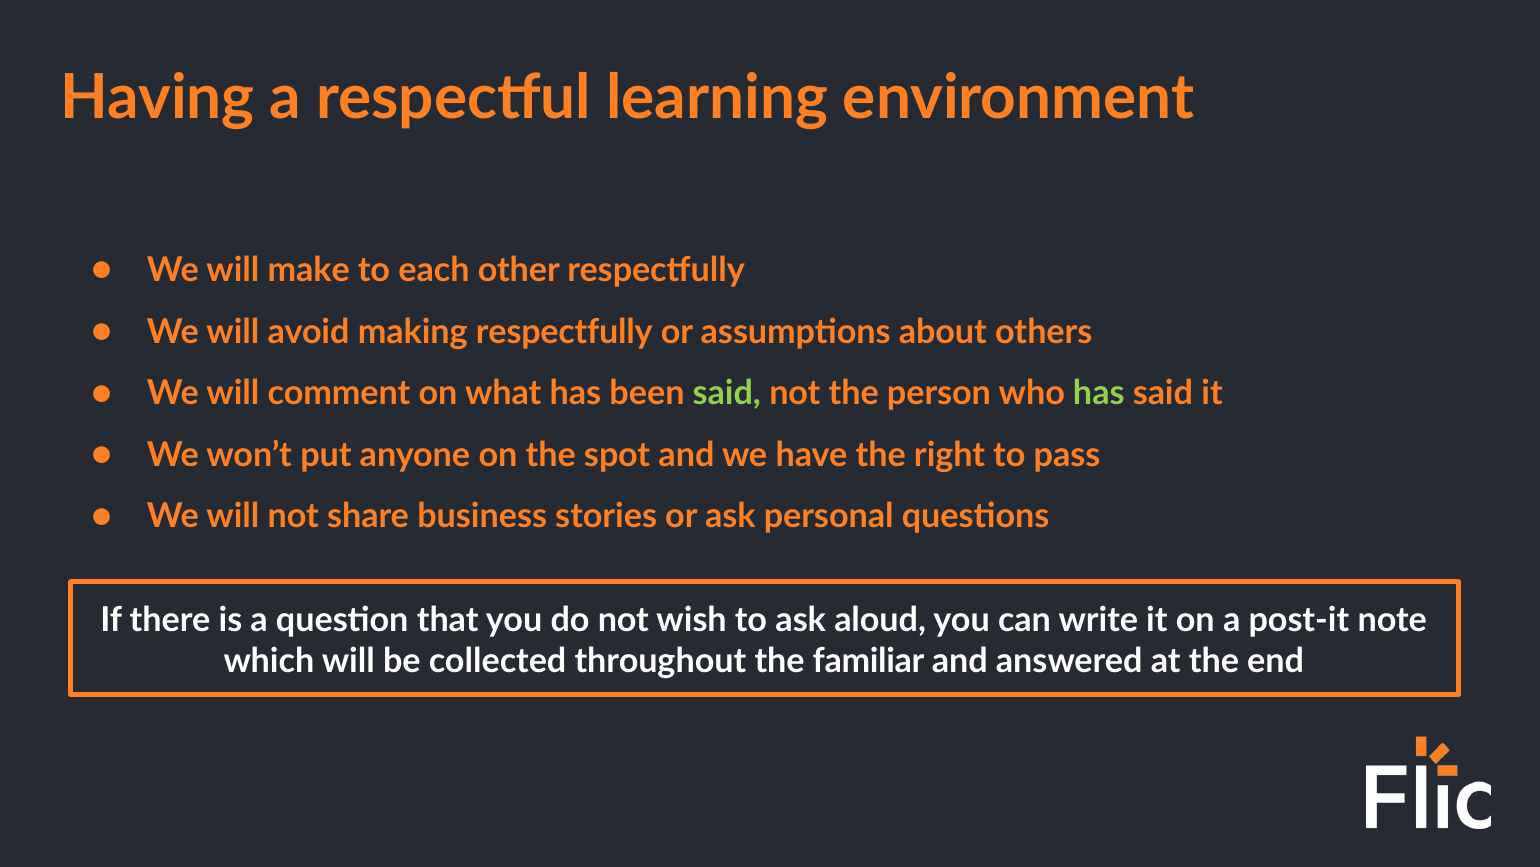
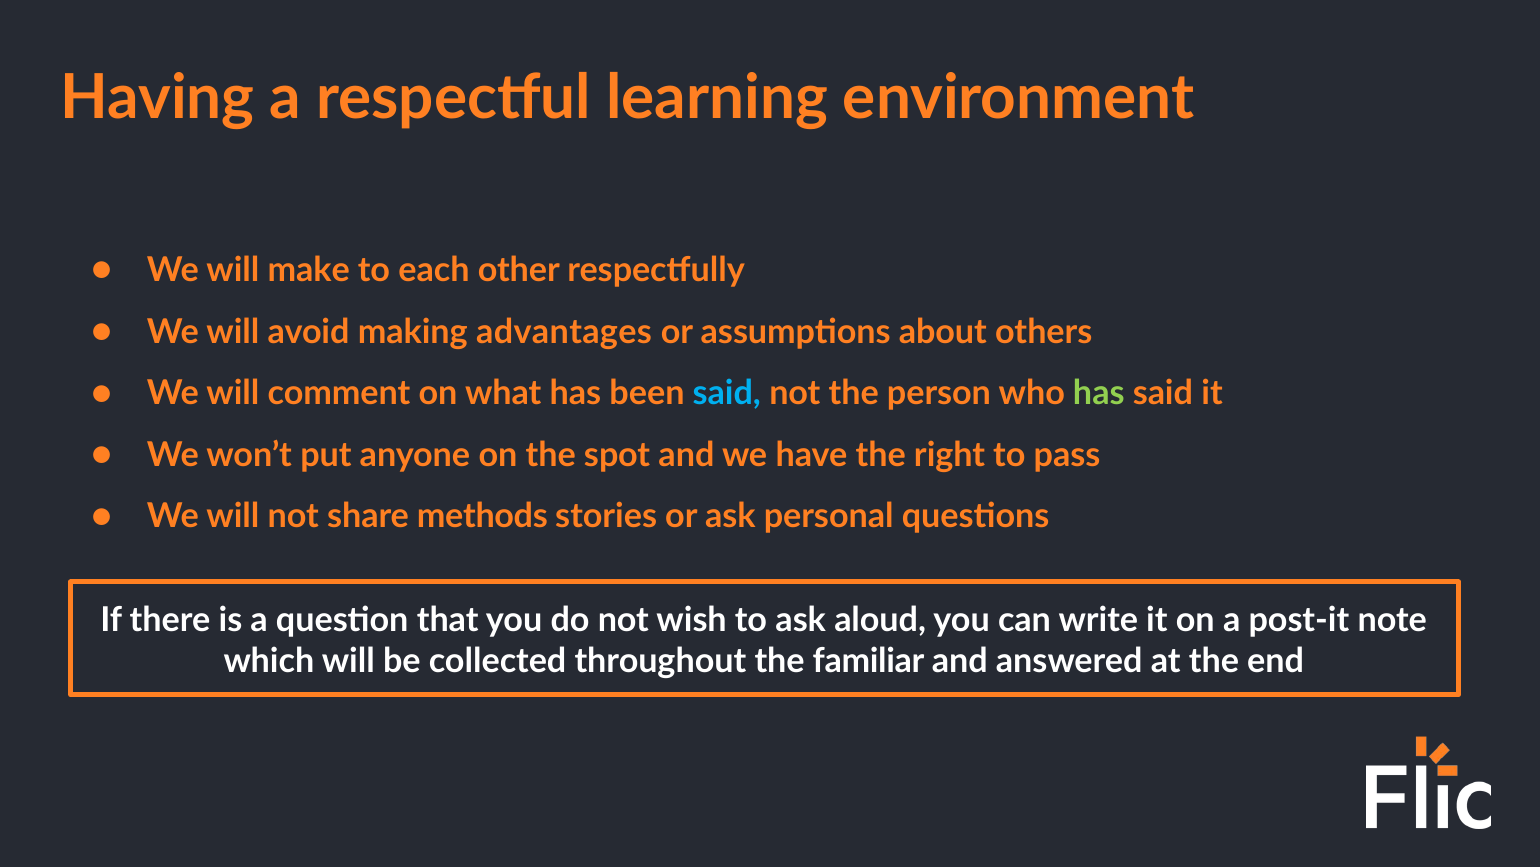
making respectfully: respectfully -> advantages
said at (727, 393) colour: light green -> light blue
business: business -> methods
